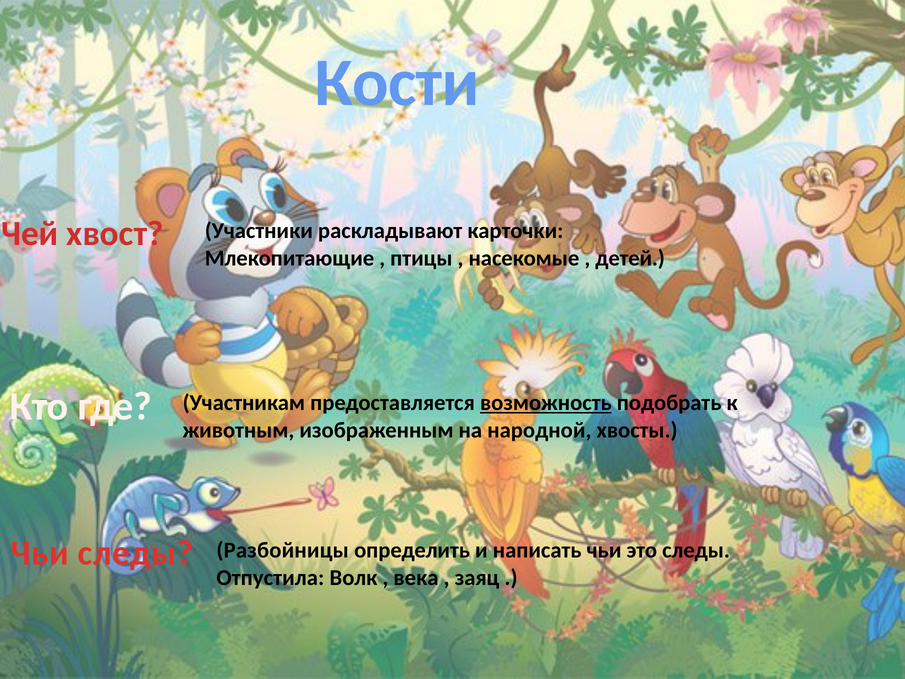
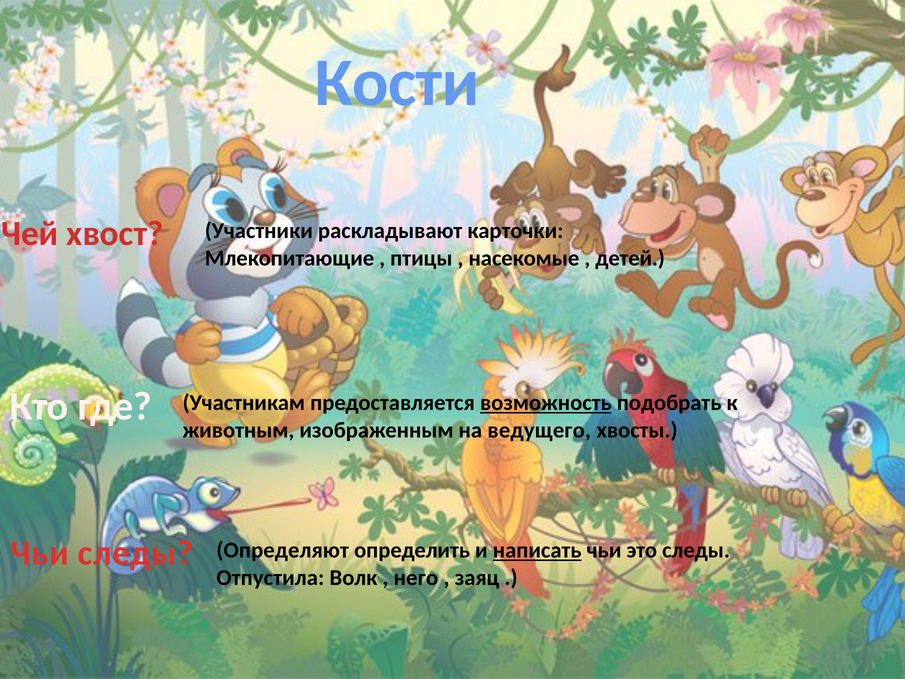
народной: народной -> ведущего
Разбойницы: Разбойницы -> Определяют
написать underline: none -> present
века: века -> него
